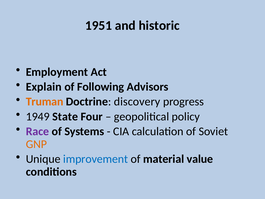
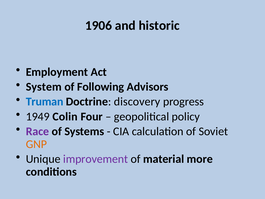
1951: 1951 -> 1906
Explain: Explain -> System
Truman colour: orange -> blue
State: State -> Colin
improvement colour: blue -> purple
value: value -> more
